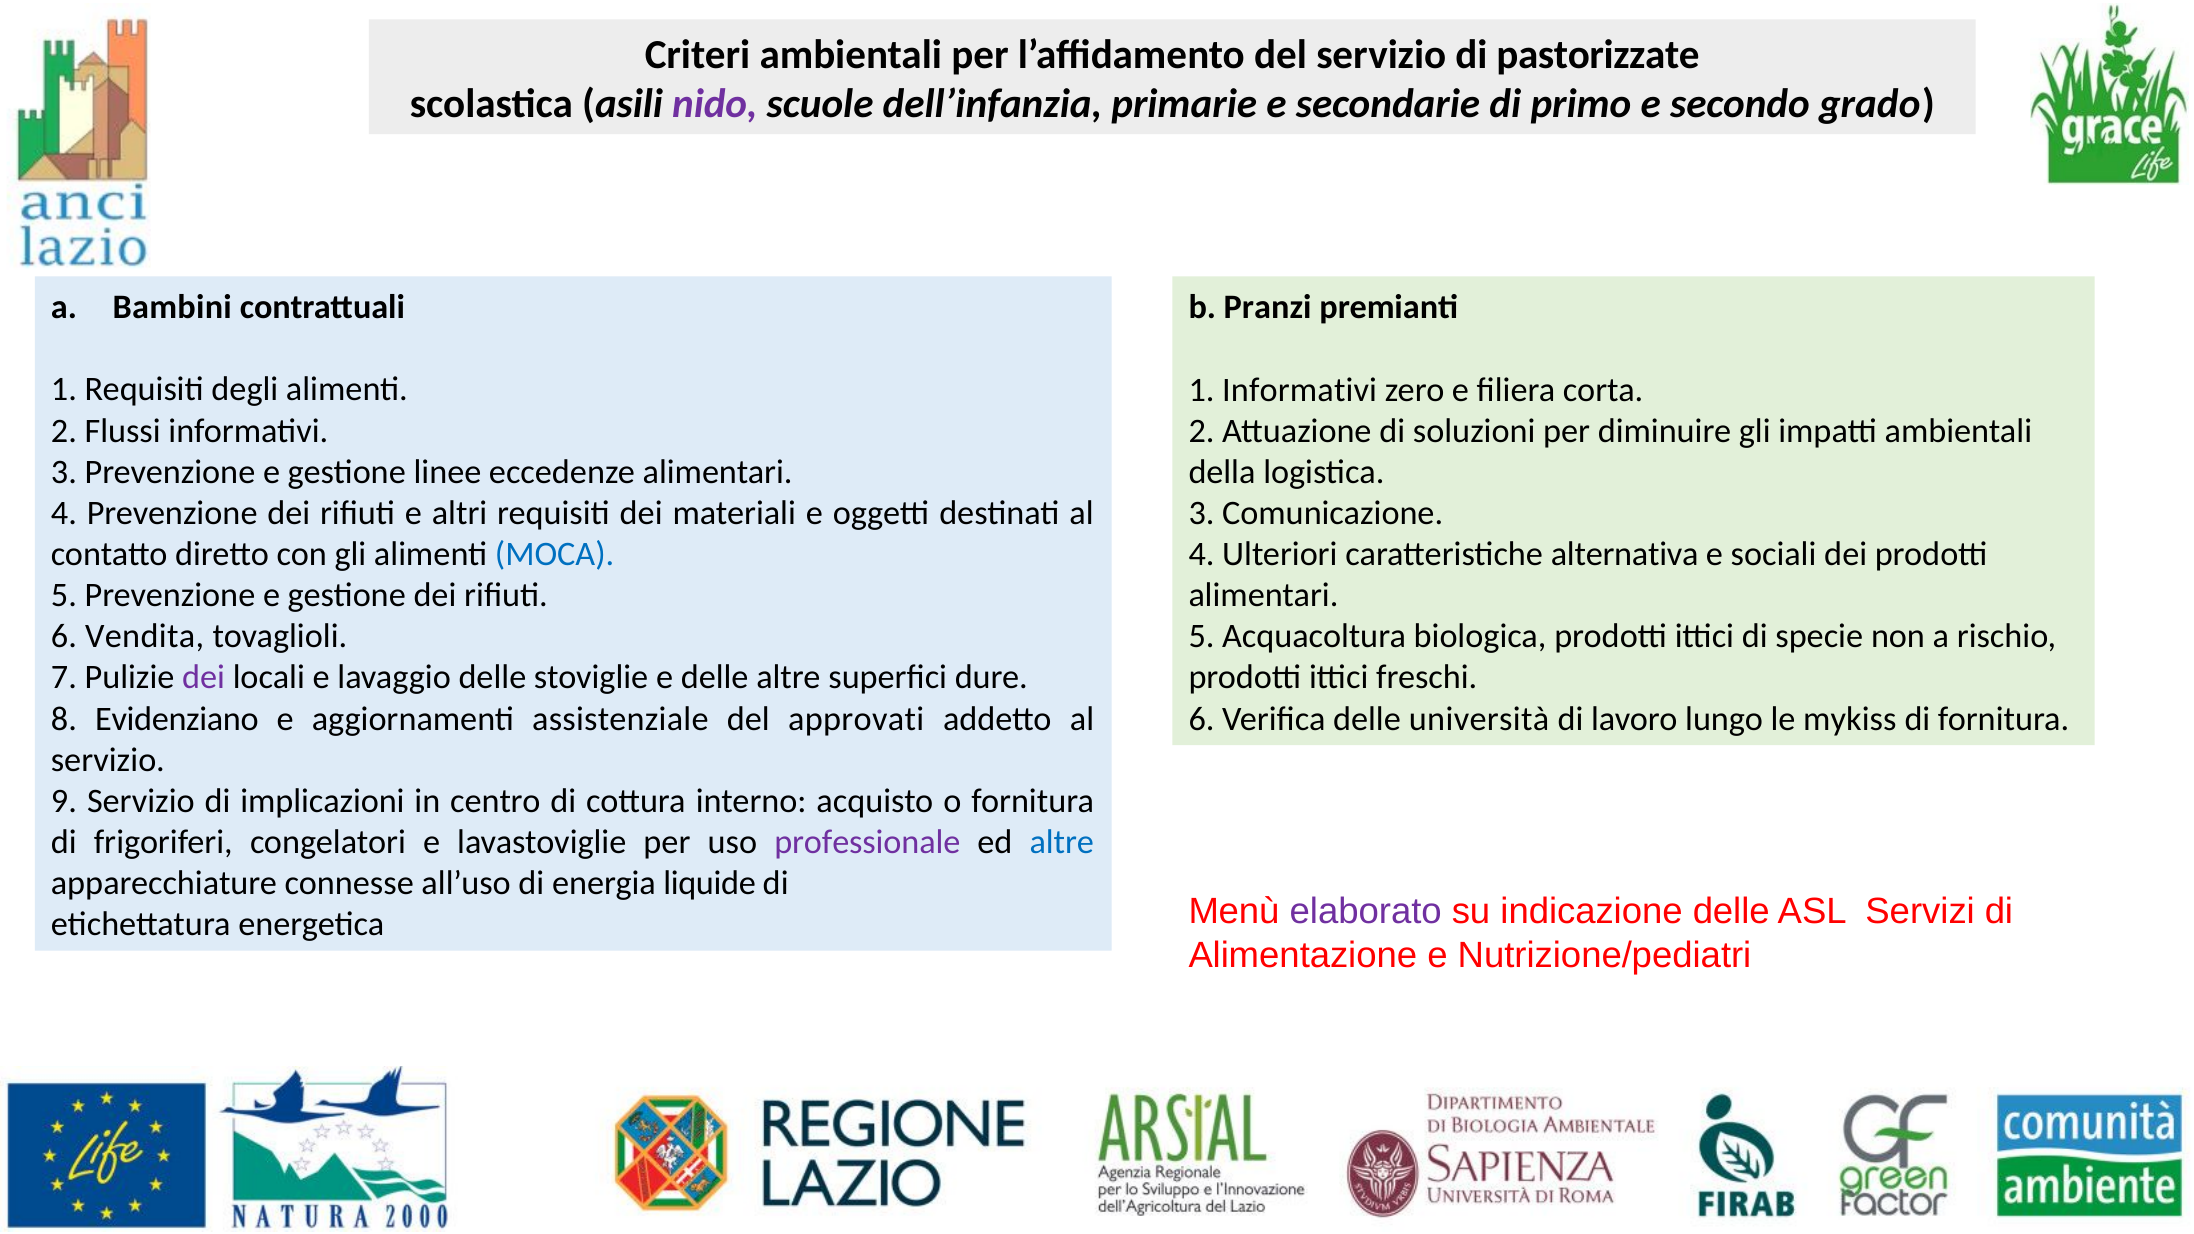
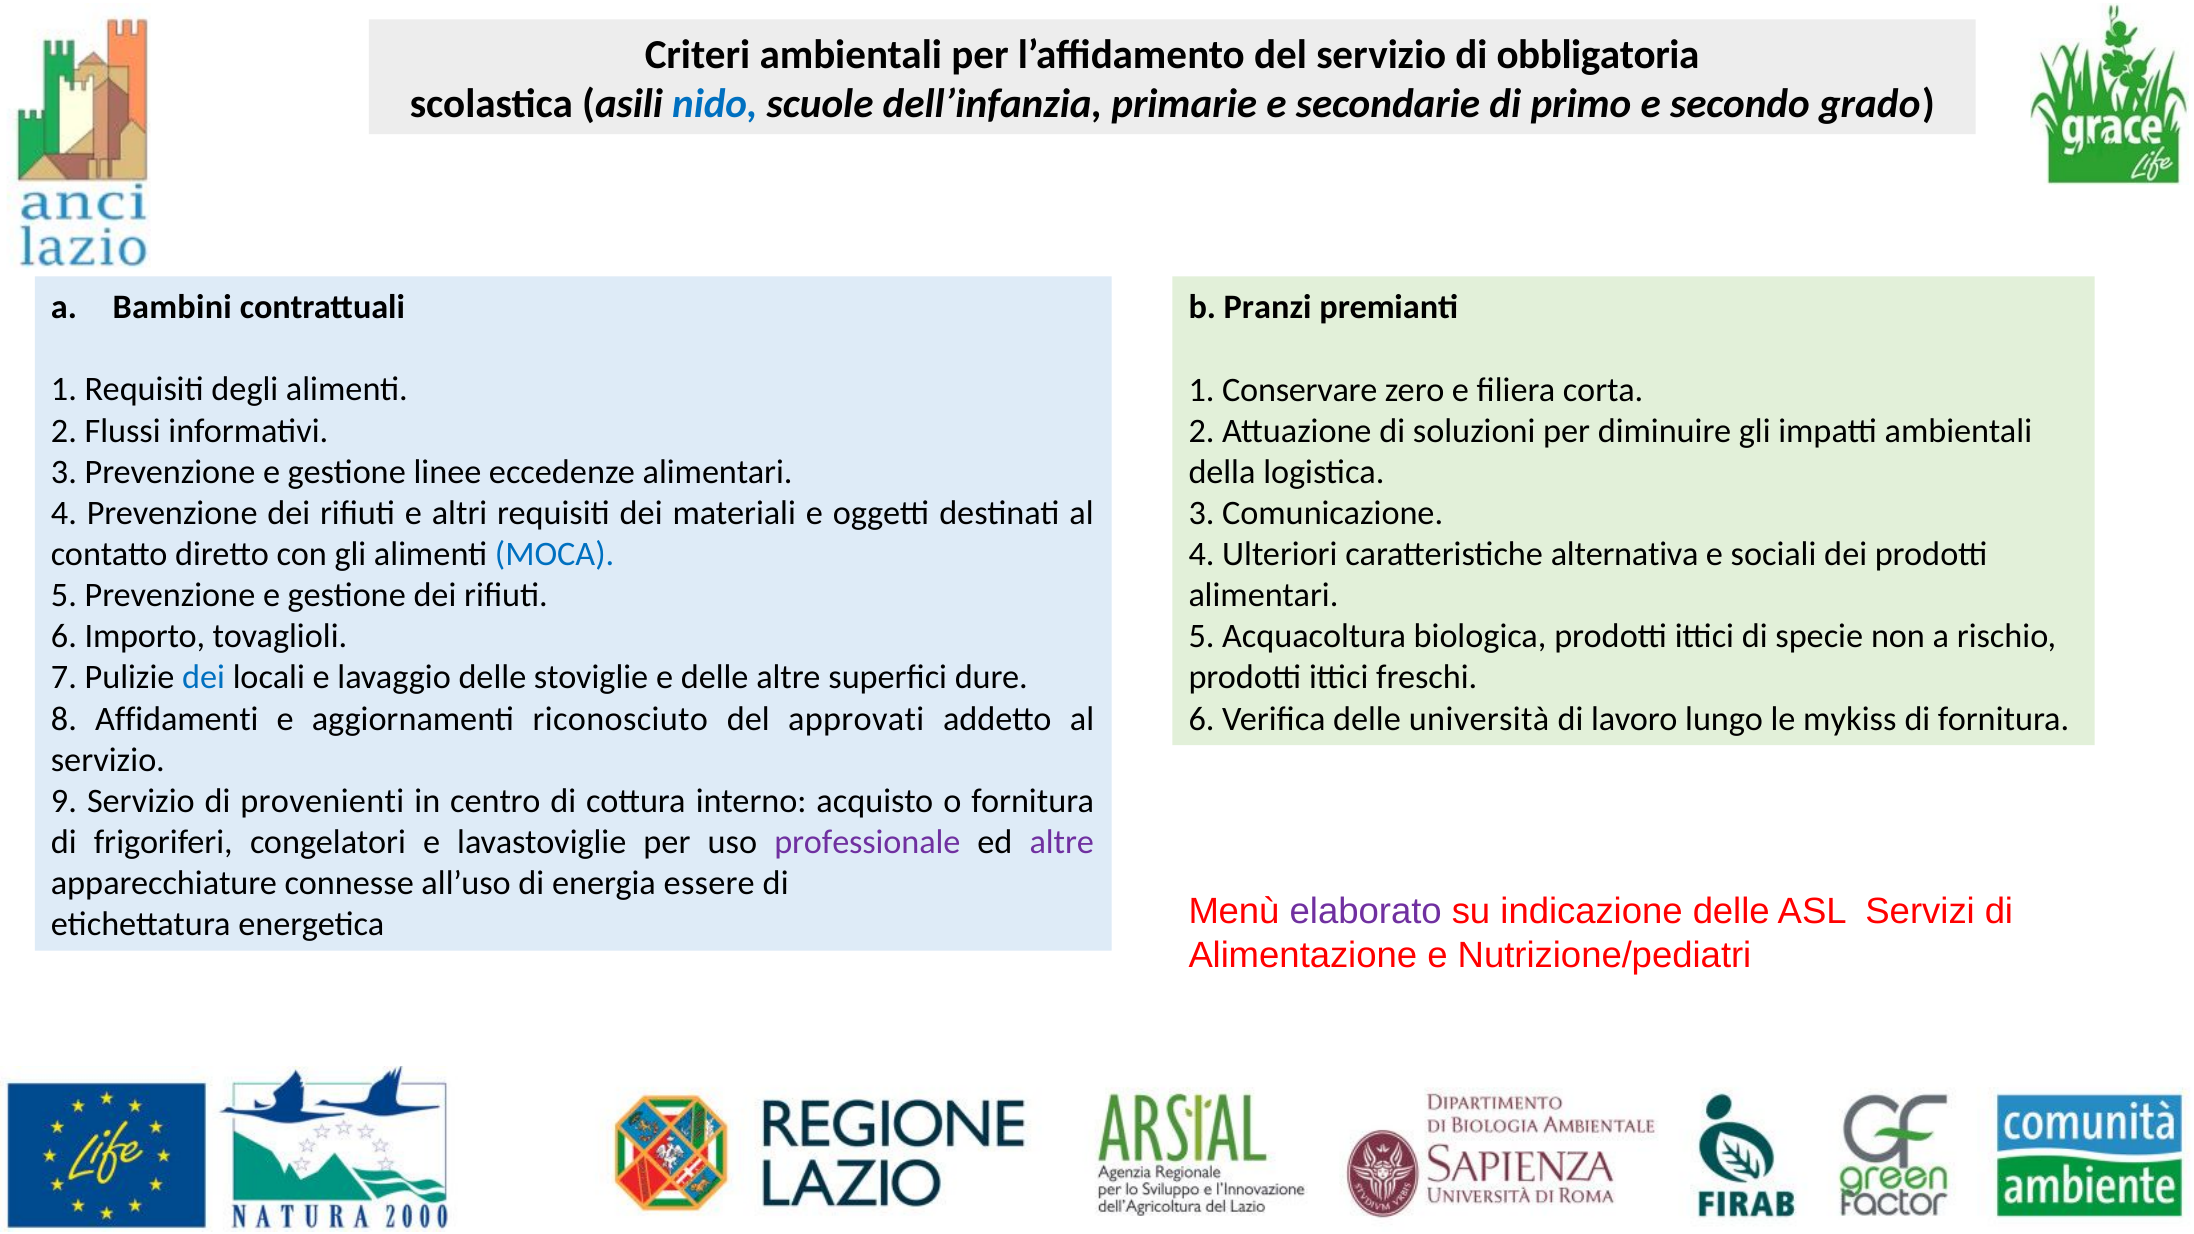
pastorizzate: pastorizzate -> obbligatoria
nido colour: purple -> blue
1 Informativi: Informativi -> Conservare
Vendita: Vendita -> Importo
dei at (204, 678) colour: purple -> blue
Evidenziano: Evidenziano -> Affidamenti
assistenziale: assistenziale -> riconosciuto
implicazioni: implicazioni -> provenienti
altre at (1062, 842) colour: blue -> purple
liquide: liquide -> essere
